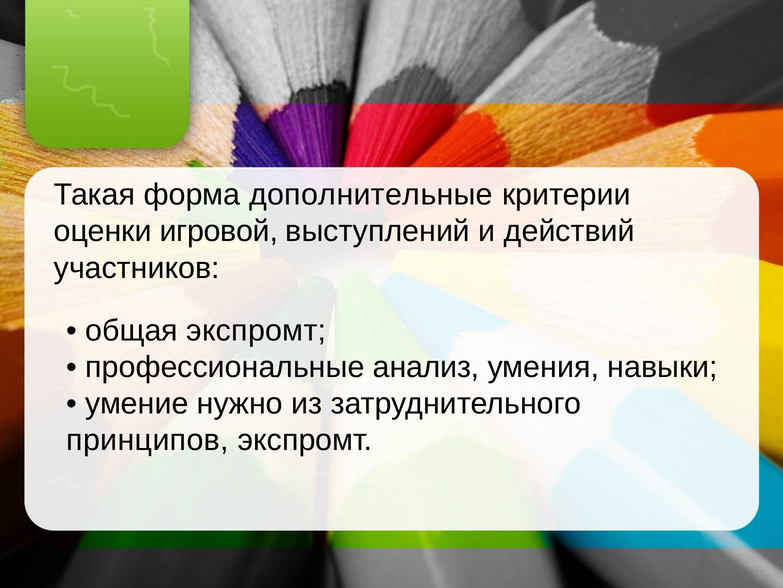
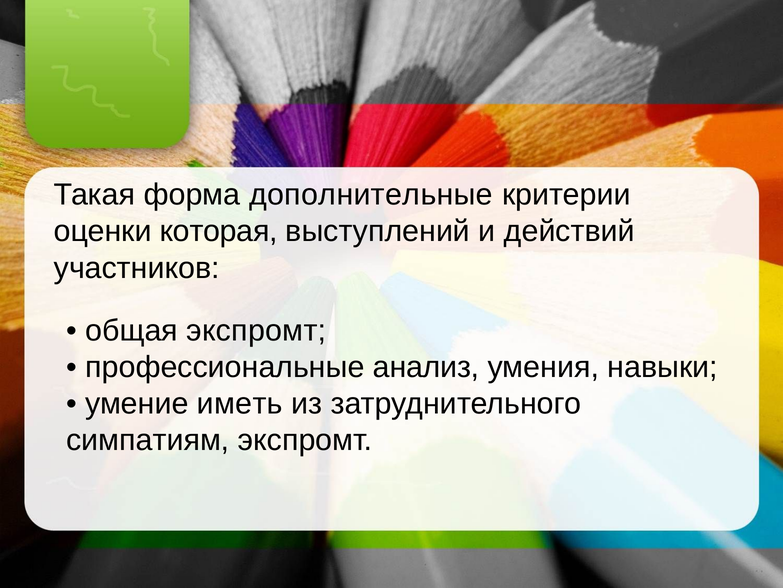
игровой: игровой -> которая
нужно: нужно -> иметь
принципов: принципов -> симпатиям
